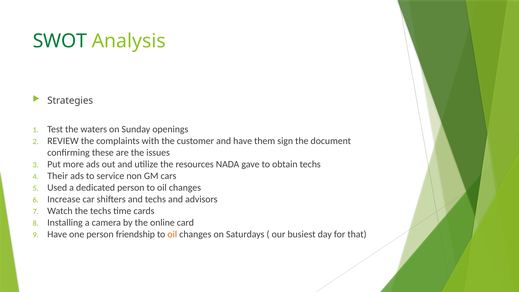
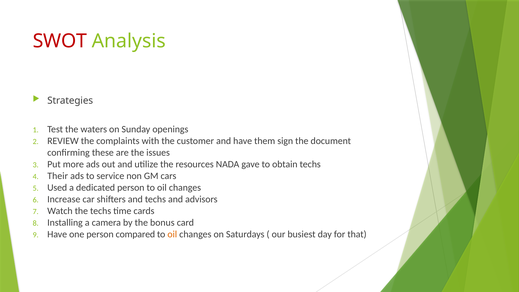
SWOT colour: green -> red
online: online -> bonus
friendship: friendship -> compared
